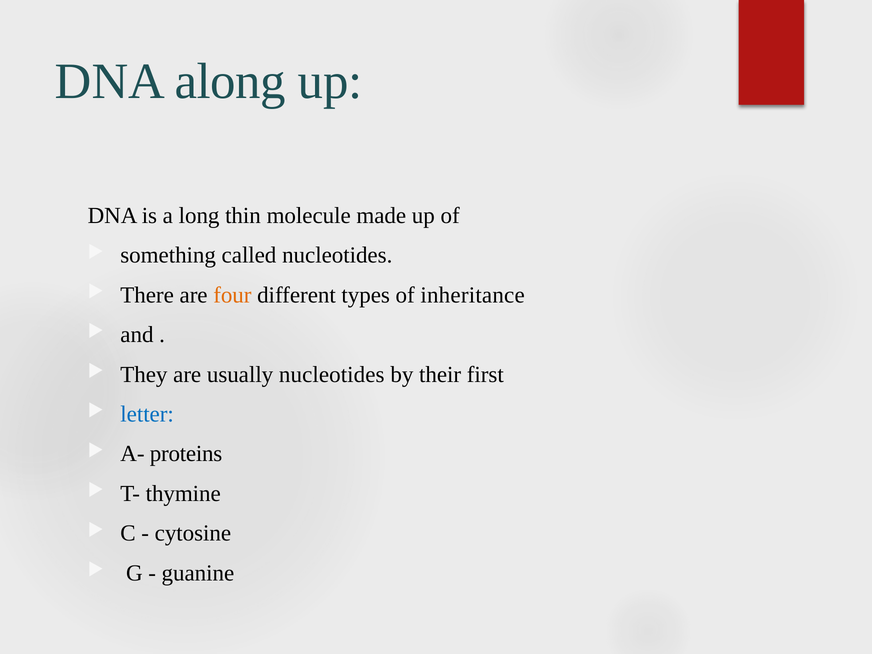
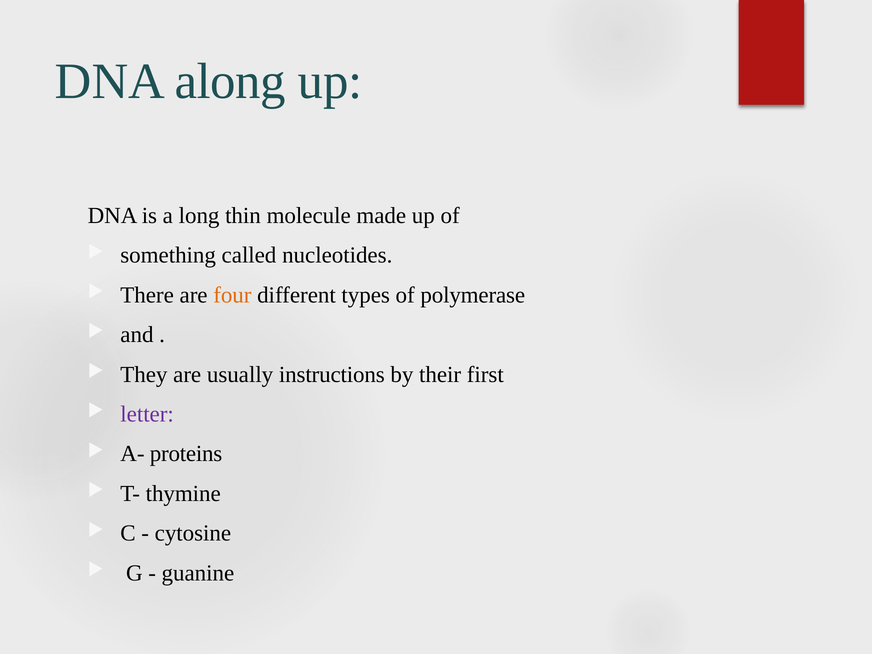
inheritance: inheritance -> polymerase
usually nucleotides: nucleotides -> instructions
letter colour: blue -> purple
